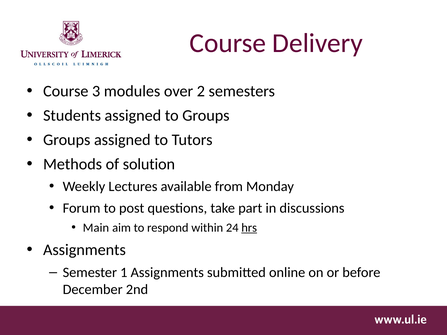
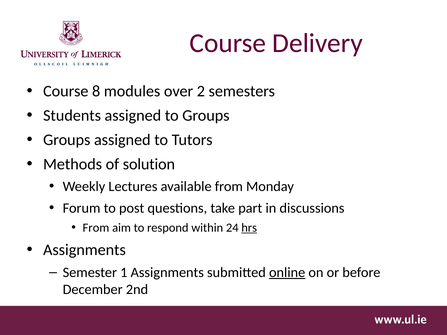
3: 3 -> 8
Main at (96, 228): Main -> From
online underline: none -> present
